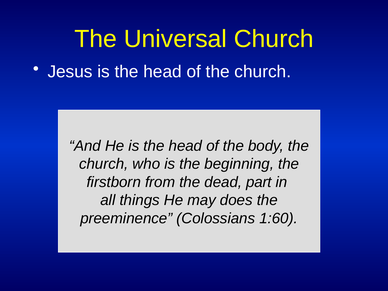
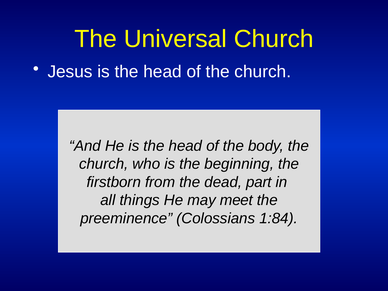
does: does -> meet
1:60: 1:60 -> 1:84
